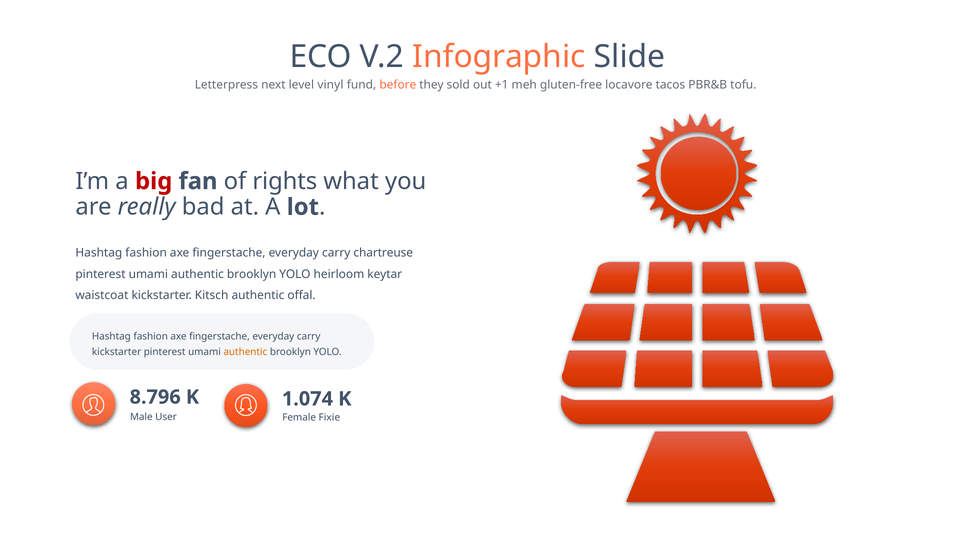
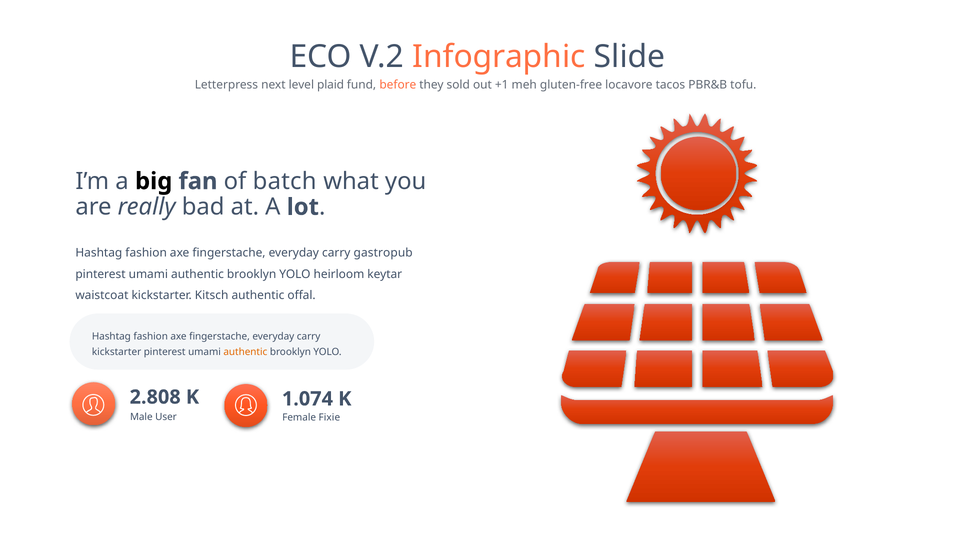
vinyl: vinyl -> plaid
big colour: red -> black
rights: rights -> batch
chartreuse: chartreuse -> gastropub
8.796: 8.796 -> 2.808
